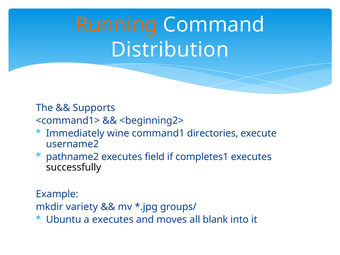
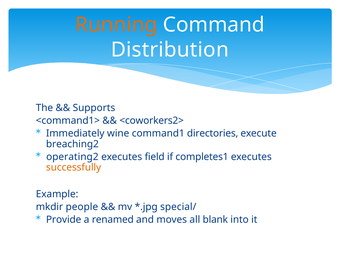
<beginning2>: <beginning2> -> <coworkers2>
username2: username2 -> breaching2
pathname2: pathname2 -> operating2
successfully colour: black -> orange
variety: variety -> people
groups/: groups/ -> special/
Ubuntu: Ubuntu -> Provide
a executes: executes -> renamed
